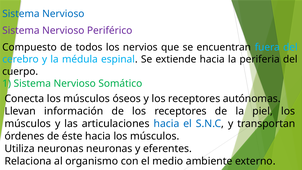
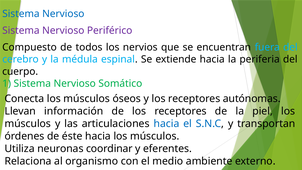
neuronas neuronas: neuronas -> coordinar
